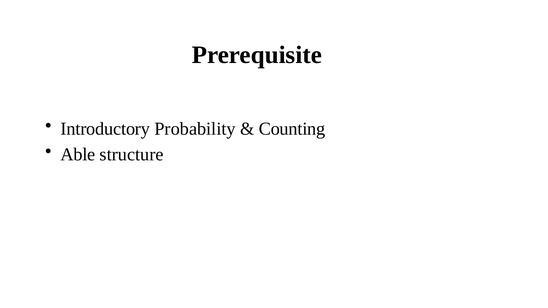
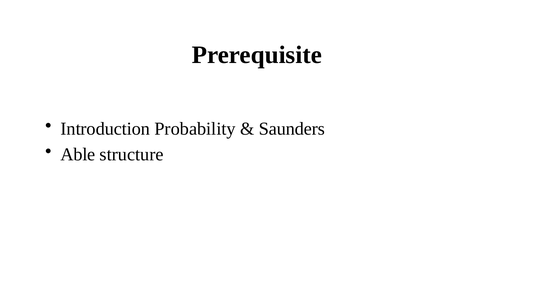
Introductory: Introductory -> Introduction
Counting: Counting -> Saunders
